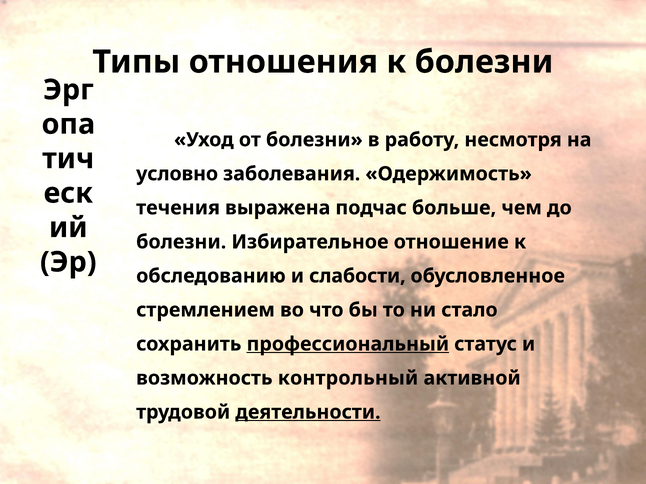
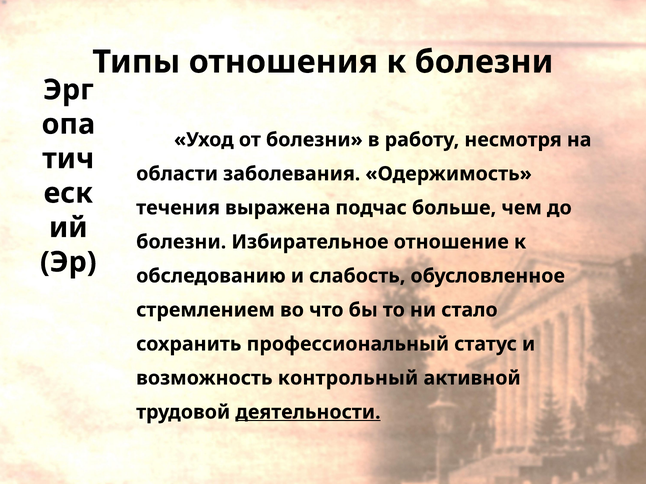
условно: условно -> области
слабости: слабости -> слабость
профессиональный underline: present -> none
